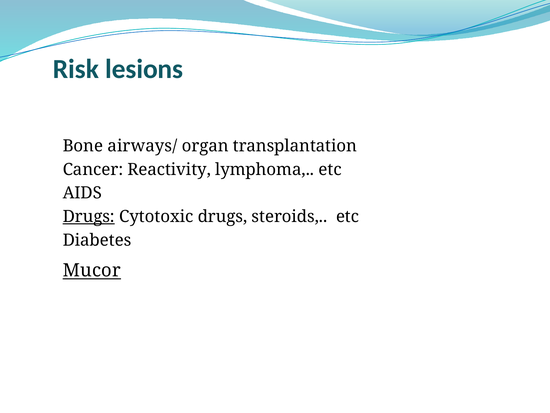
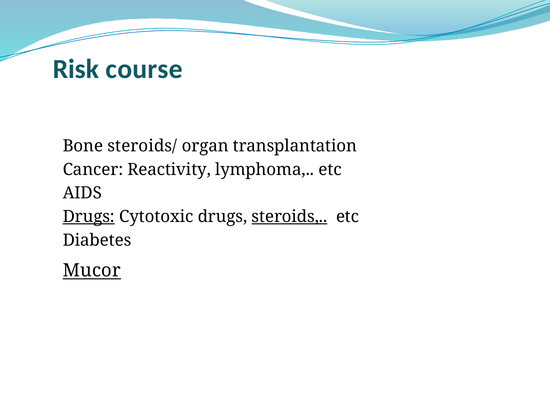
lesions: lesions -> course
airways/: airways/ -> steroids/
steroids underline: none -> present
